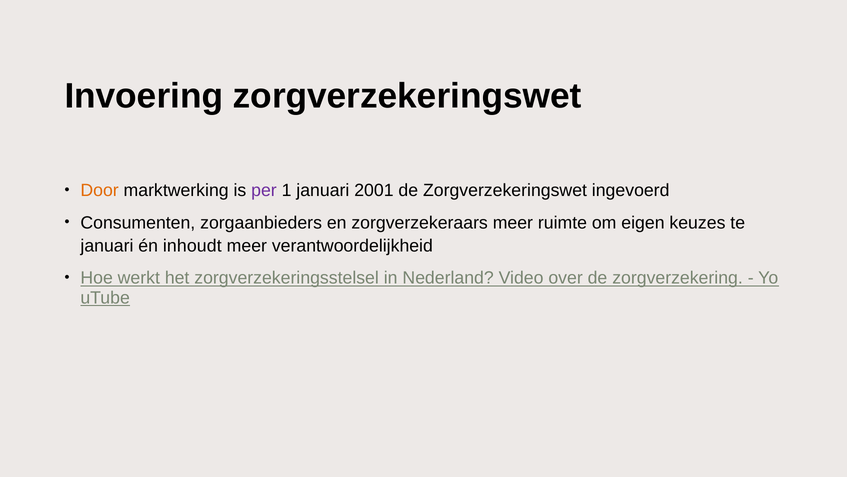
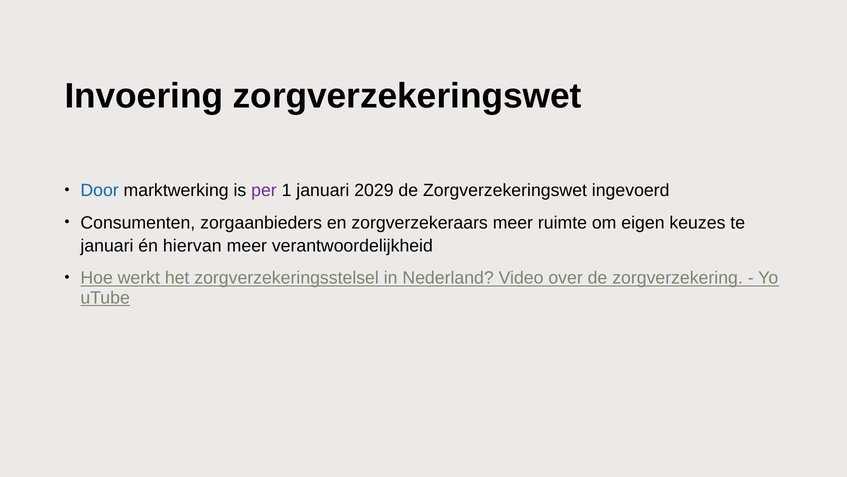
Door colour: orange -> blue
2001: 2001 -> 2029
inhoudt: inhoudt -> hiervan
